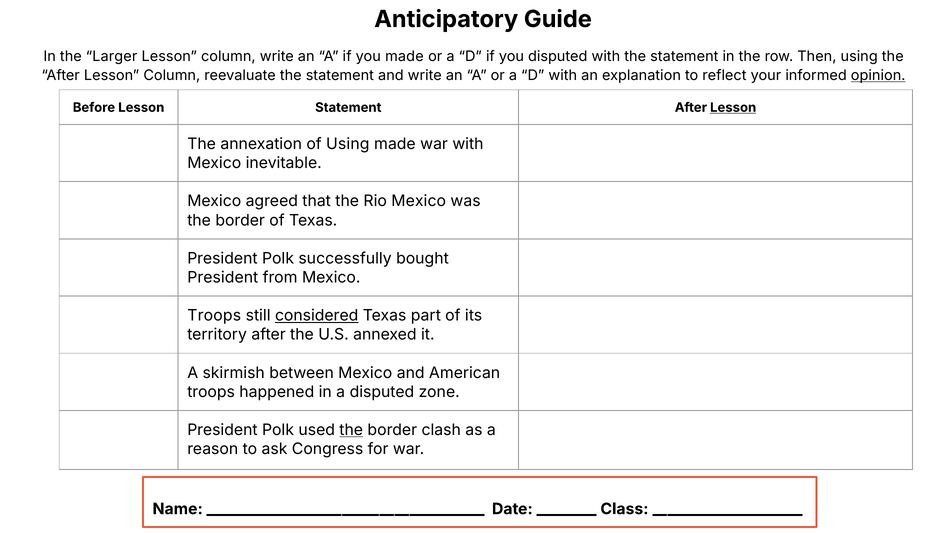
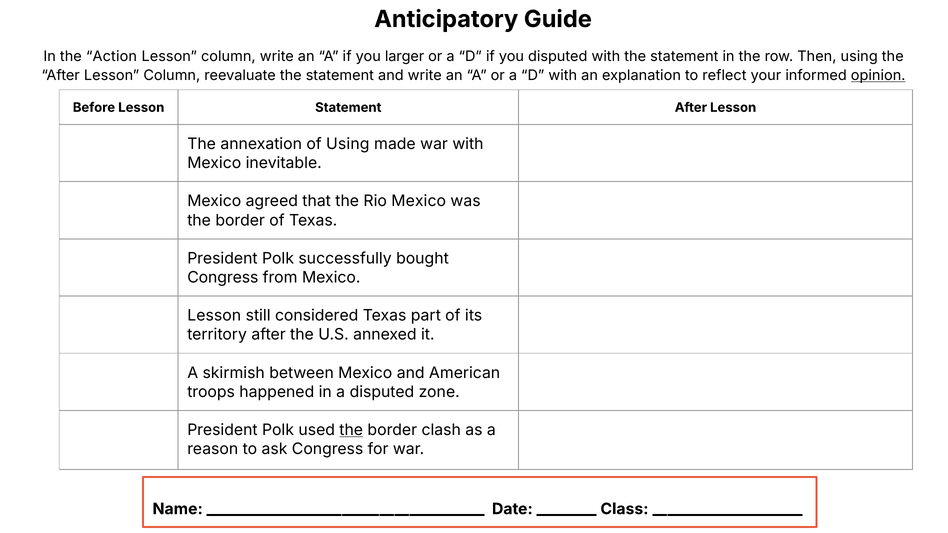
Larger: Larger -> Action
you made: made -> larger
Lesson at (733, 108) underline: present -> none
President at (223, 278): President -> Congress
Troops at (214, 316): Troops -> Lesson
considered underline: present -> none
